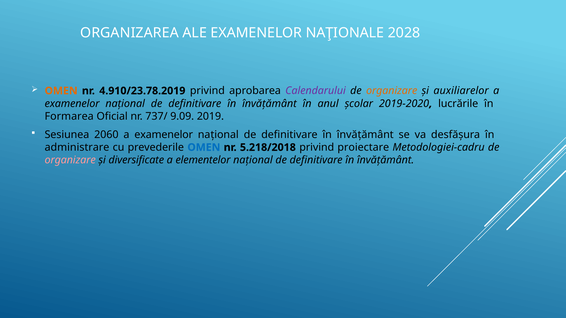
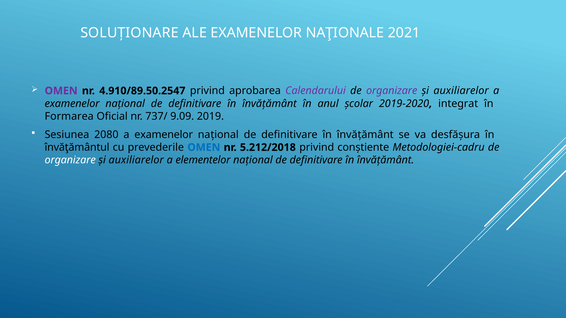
ORGANIZAREA: ORGANIZAREA -> SOLUȚIONARE
2028: 2028 -> 2021
OMEN at (61, 91) colour: orange -> purple
4.910/23.78.2019: 4.910/23.78.2019 -> 4.910/89.50.2547
organizare at (392, 91) colour: orange -> purple
lucrările: lucrările -> integrat
2060: 2060 -> 2080
administrare: administrare -> învăţământul
5.218/2018: 5.218/2018 -> 5.212/2018
proiectare: proiectare -> conștiente
organizare at (70, 160) colour: pink -> white
diversificate at (136, 160): diversificate -> auxiliarelor
